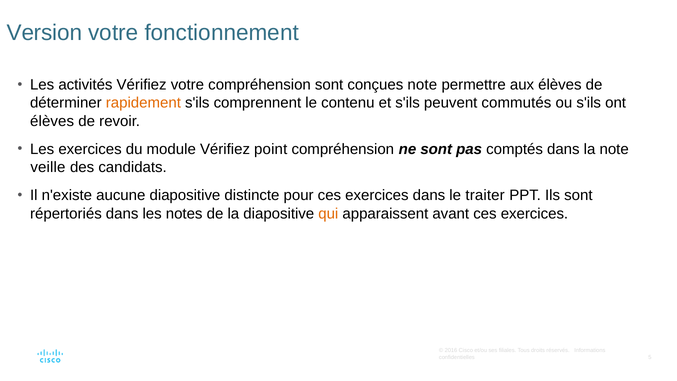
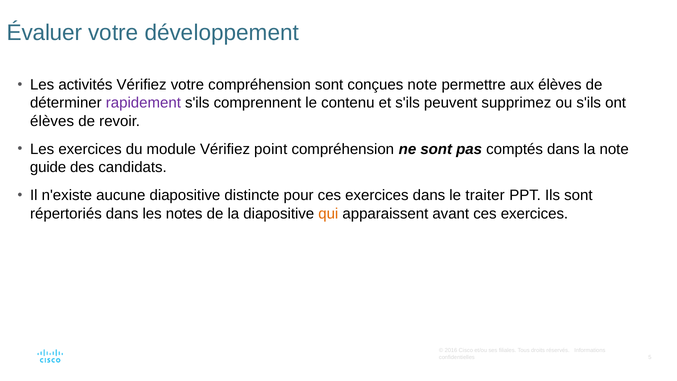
Version: Version -> Évaluer
fonctionnement: fonctionnement -> développement
rapidement colour: orange -> purple
commutés: commutés -> supprimez
veille: veille -> guide
